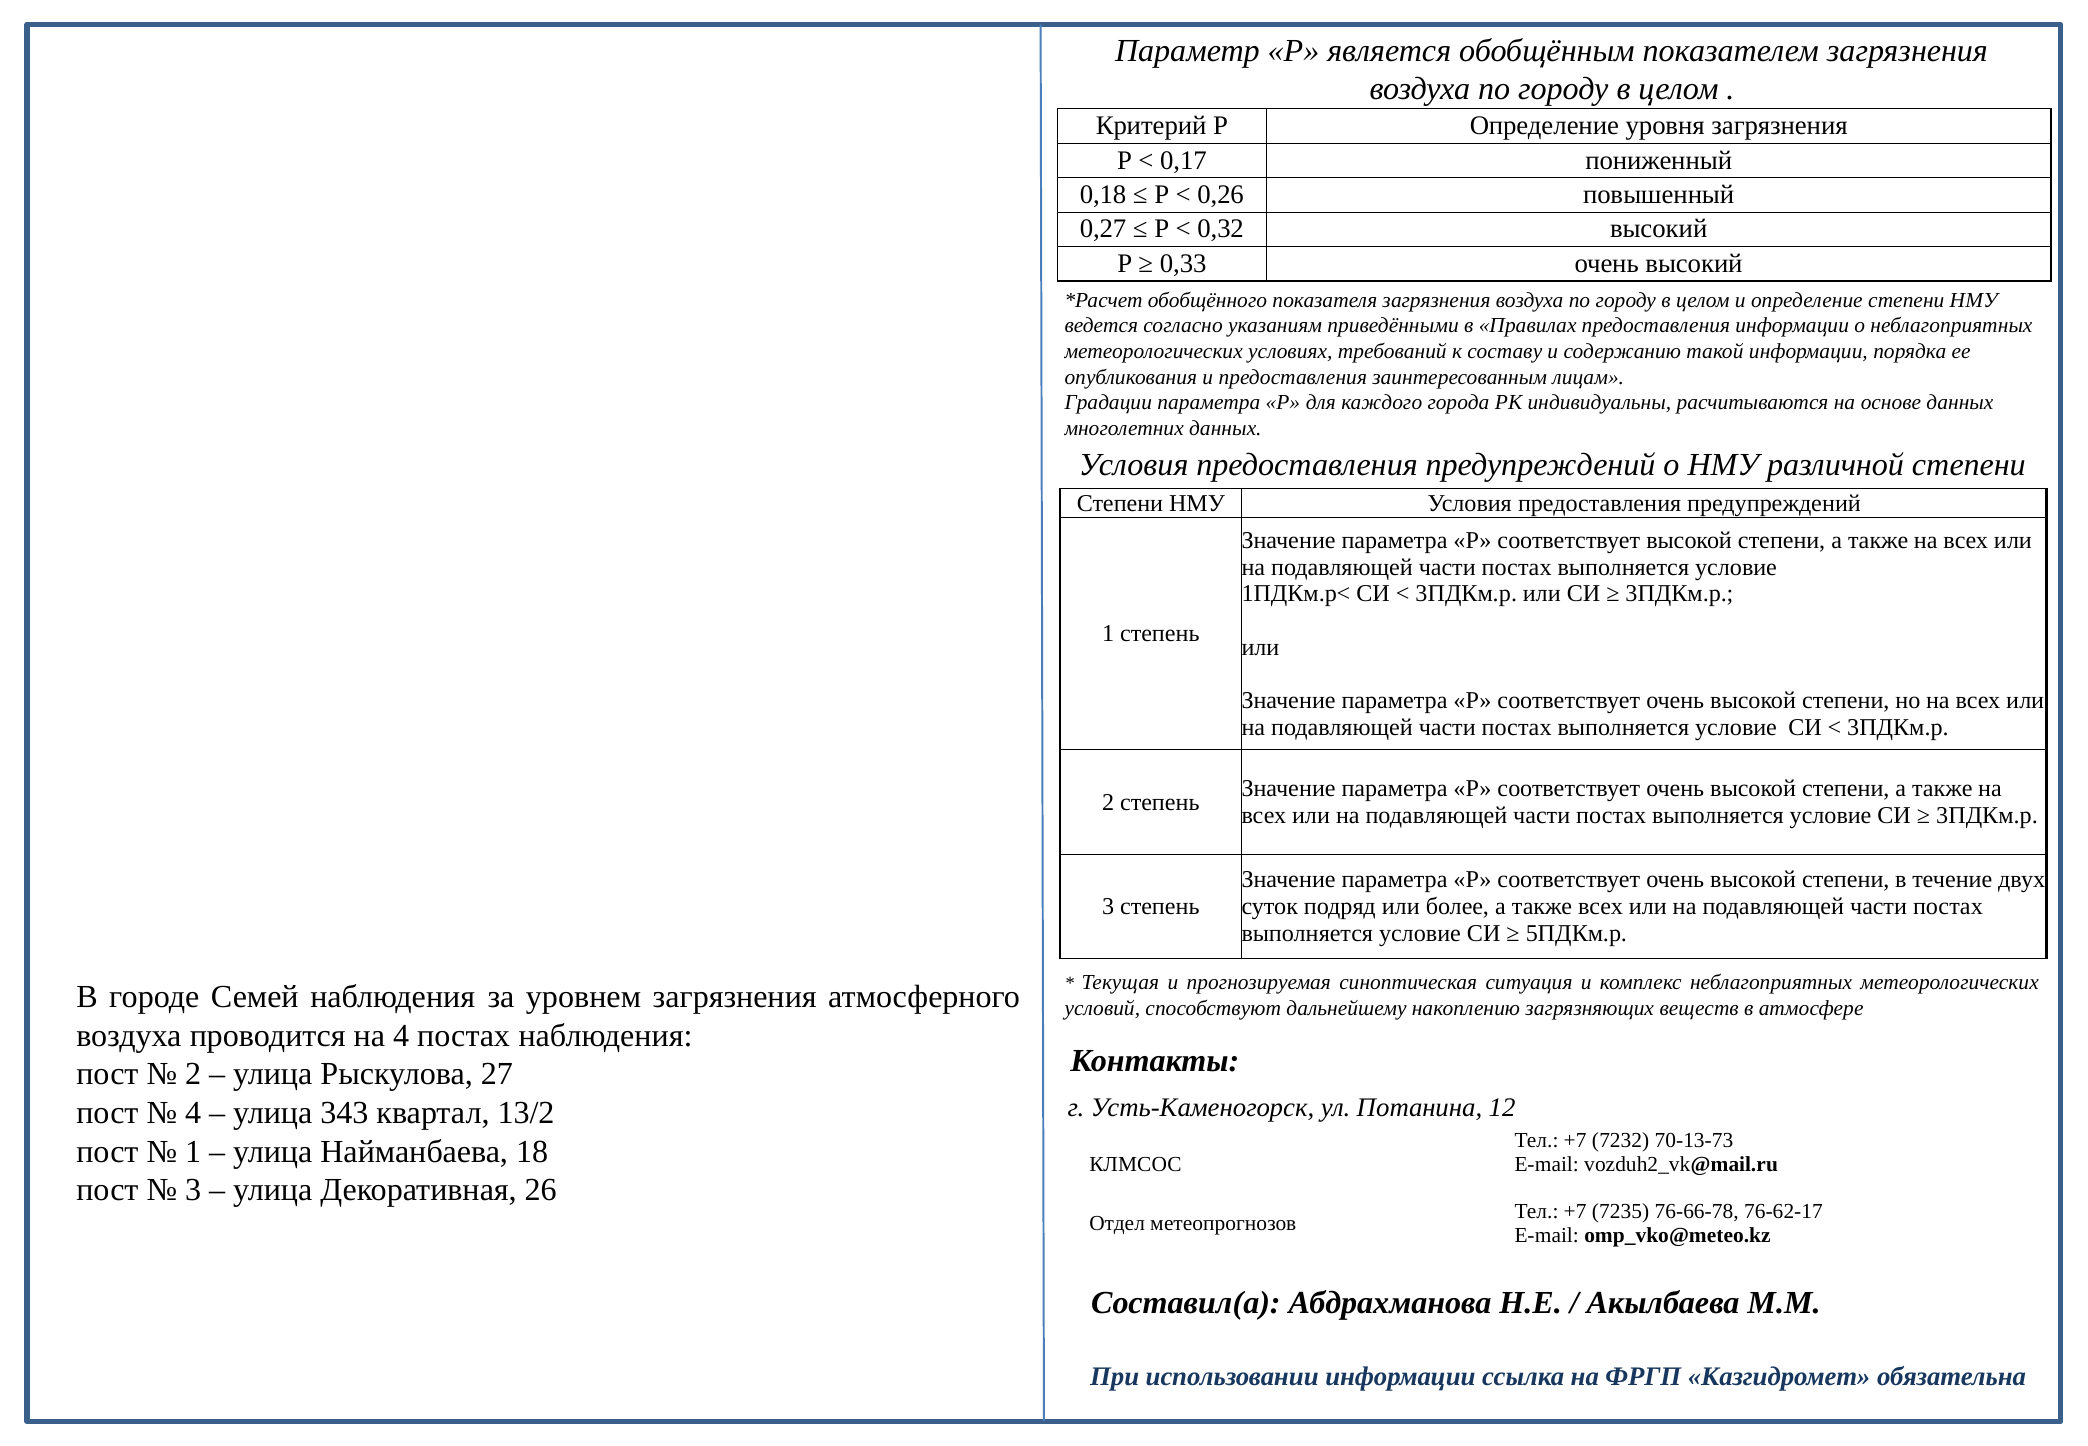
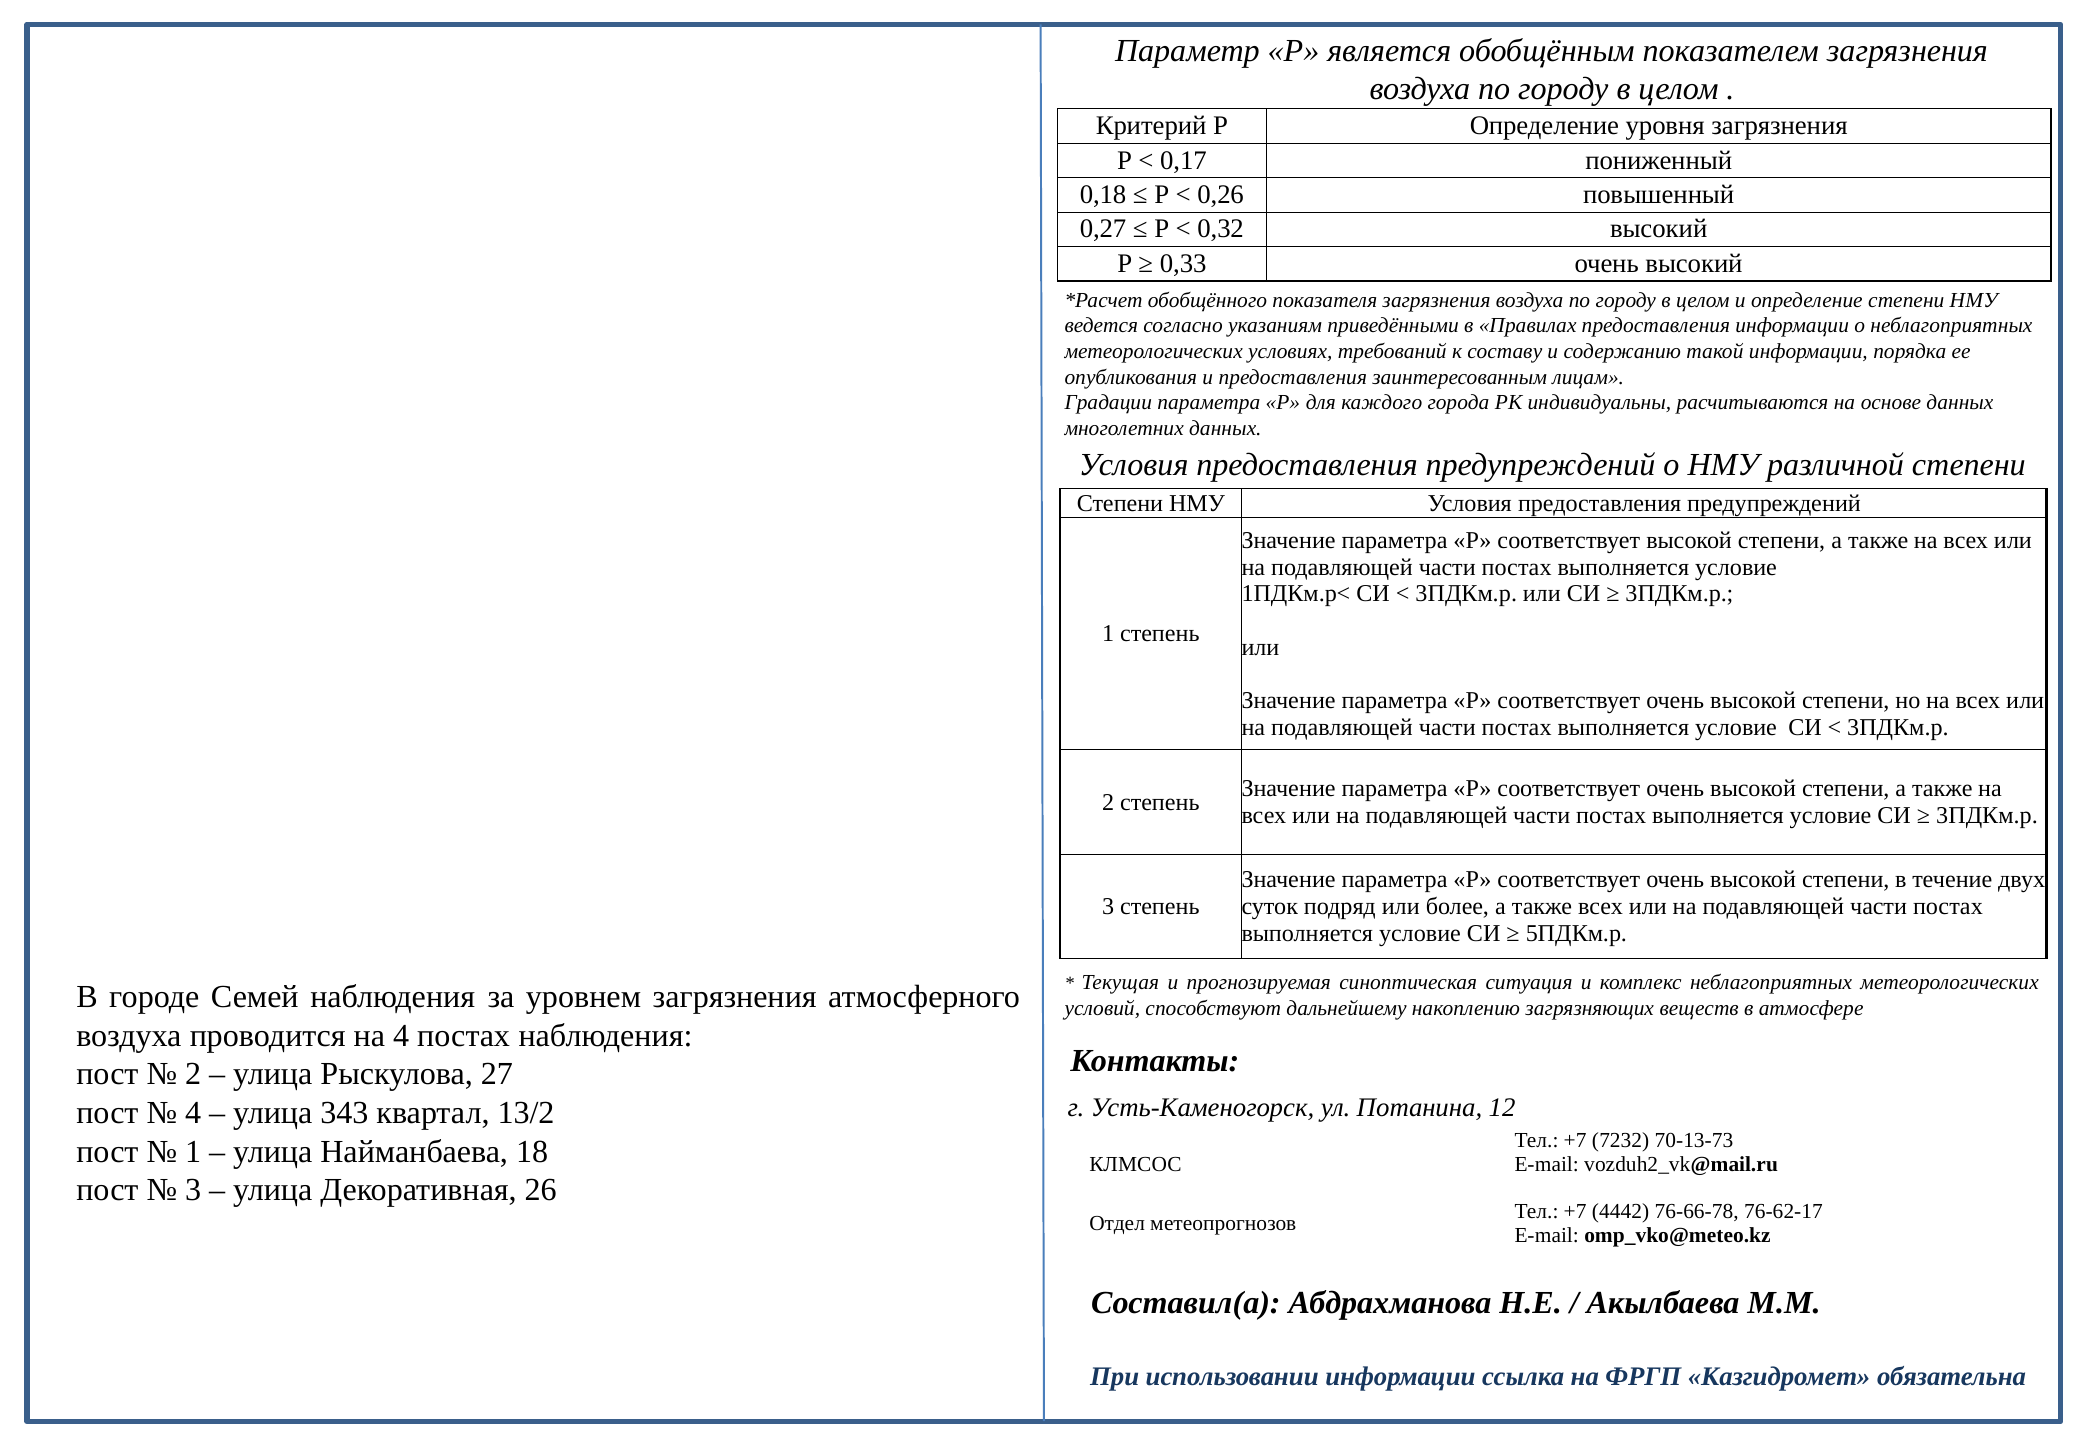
7235: 7235 -> 4442
